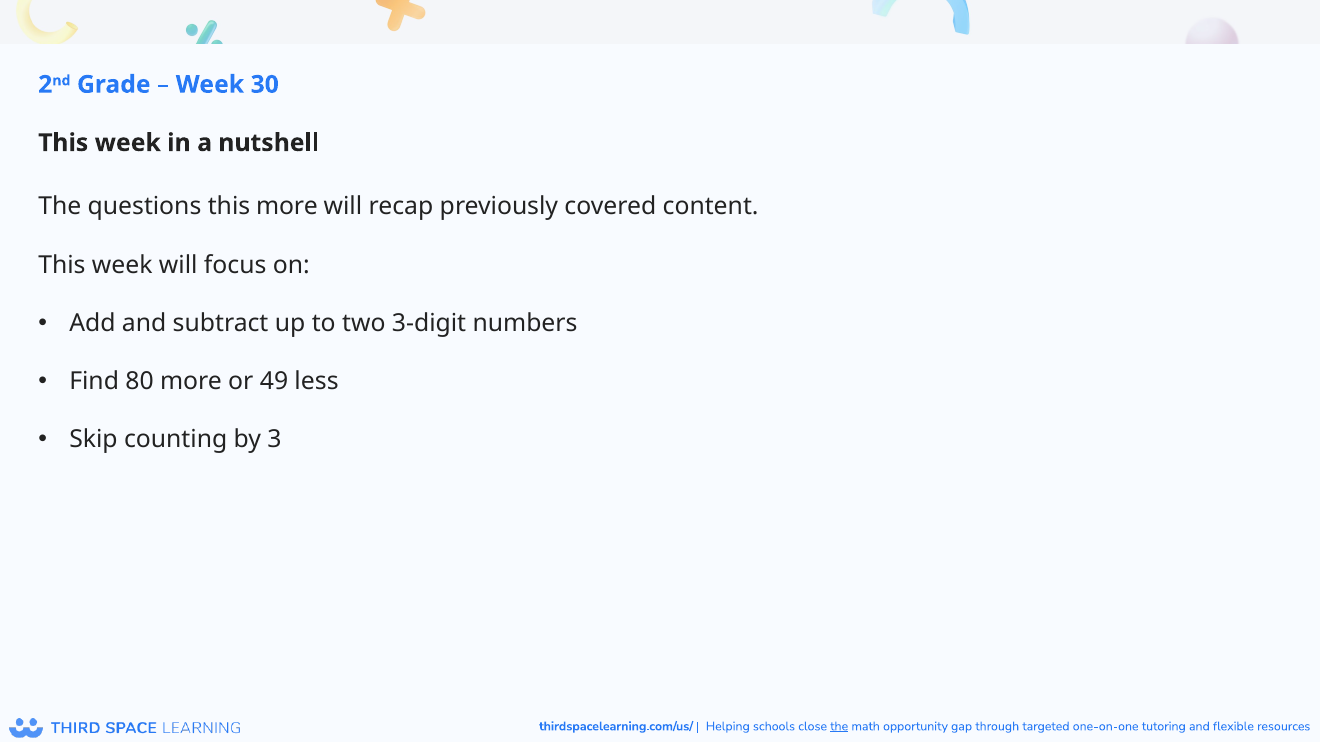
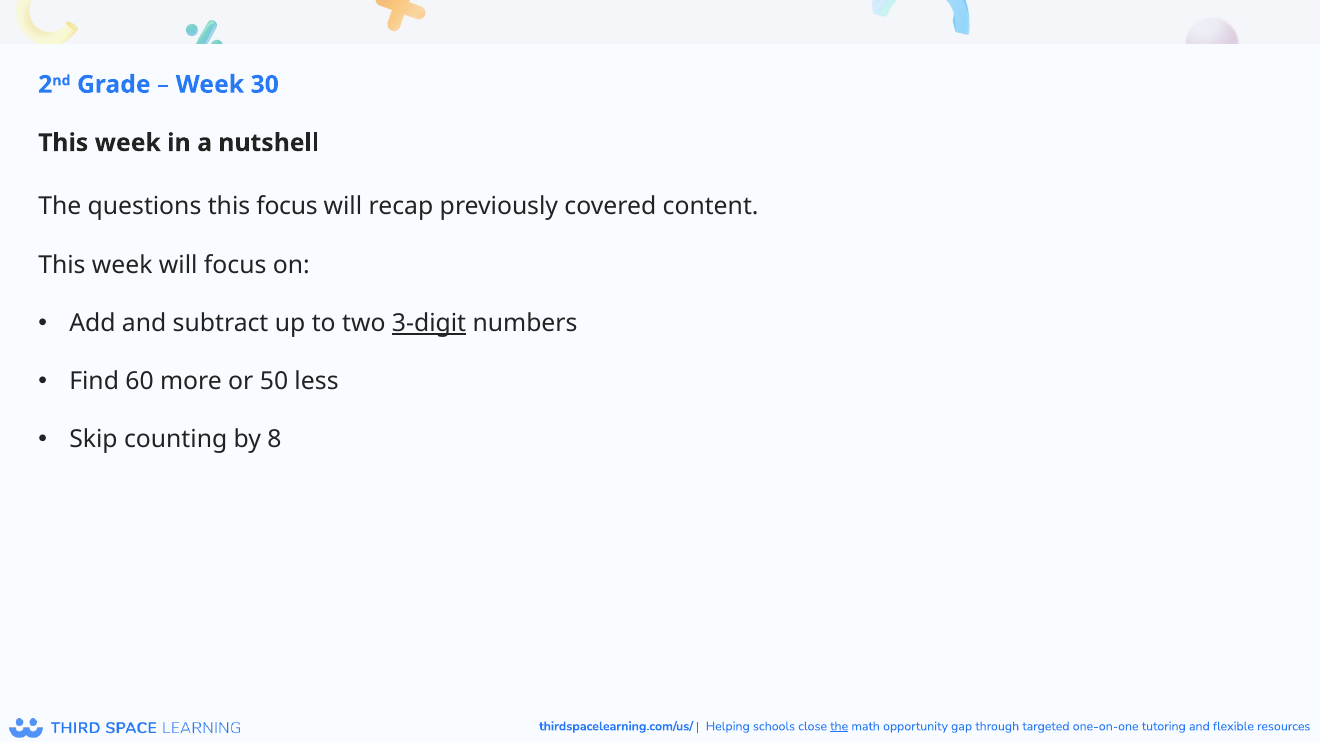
this more: more -> focus
3-digit underline: none -> present
80: 80 -> 60
49: 49 -> 50
3: 3 -> 8
